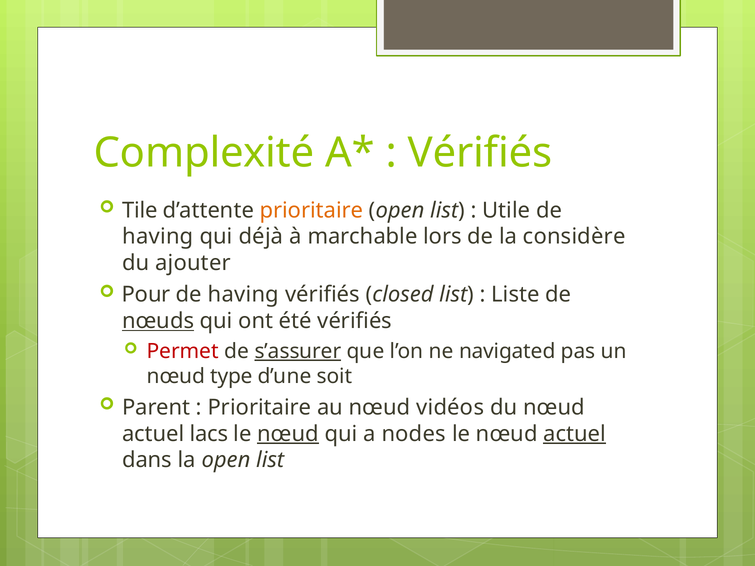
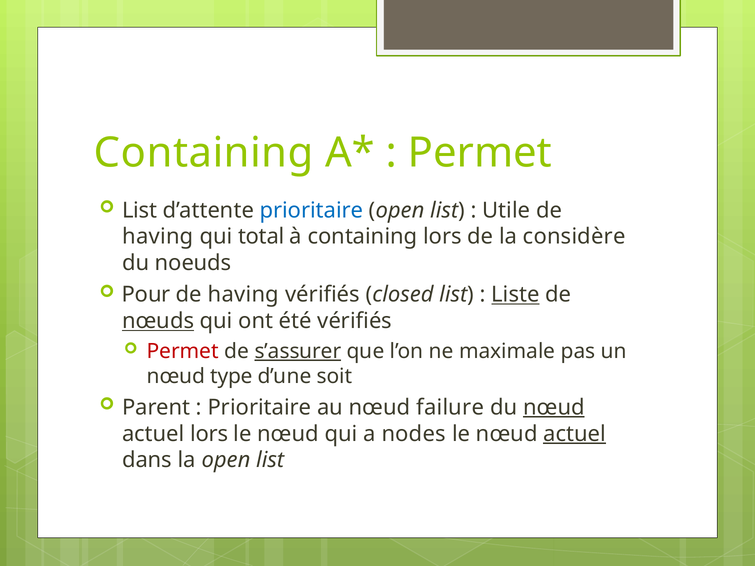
Complexité at (204, 153): Complexité -> Containing
Vérifiés at (480, 153): Vérifiés -> Permet
Tile at (140, 210): Tile -> List
prioritaire at (311, 210) colour: orange -> blue
déjà: déjà -> total
à marchable: marchable -> containing
ajouter: ajouter -> noeuds
Liste underline: none -> present
navigated: navigated -> maximale
vidéos: vidéos -> failure
nœud at (554, 408) underline: none -> present
actuel lacs: lacs -> lors
nœud at (288, 434) underline: present -> none
